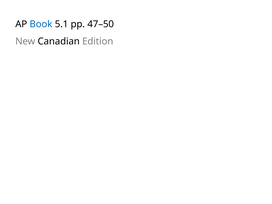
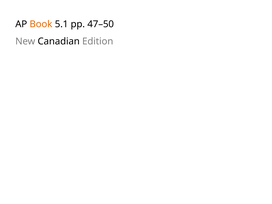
Book colour: blue -> orange
